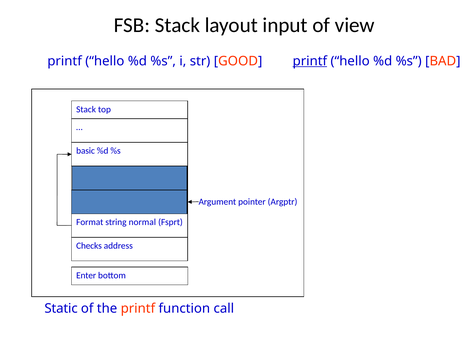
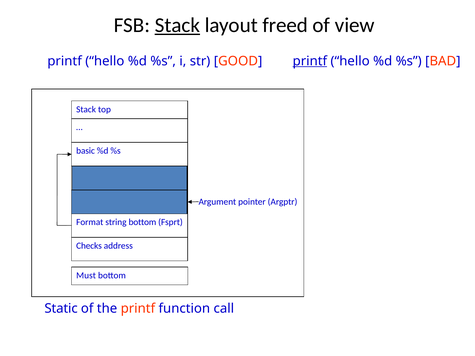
Stack at (177, 25) underline: none -> present
input: input -> freed
string normal: normal -> bottom
Enter: Enter -> Must
